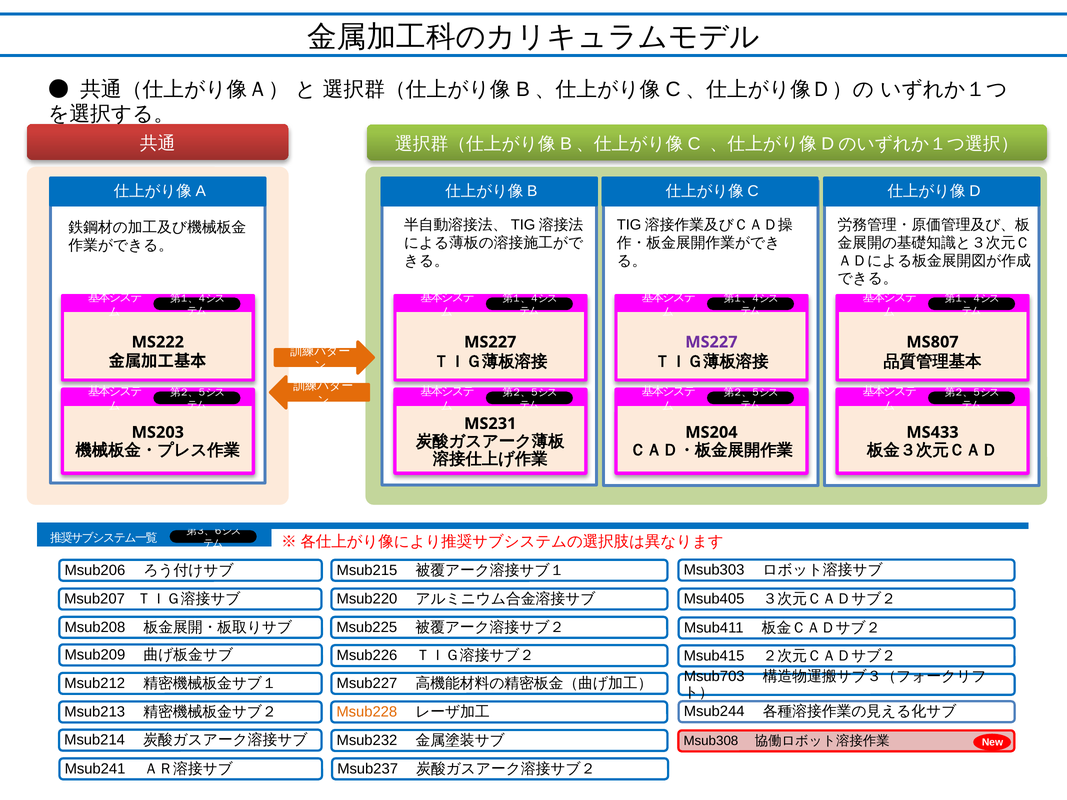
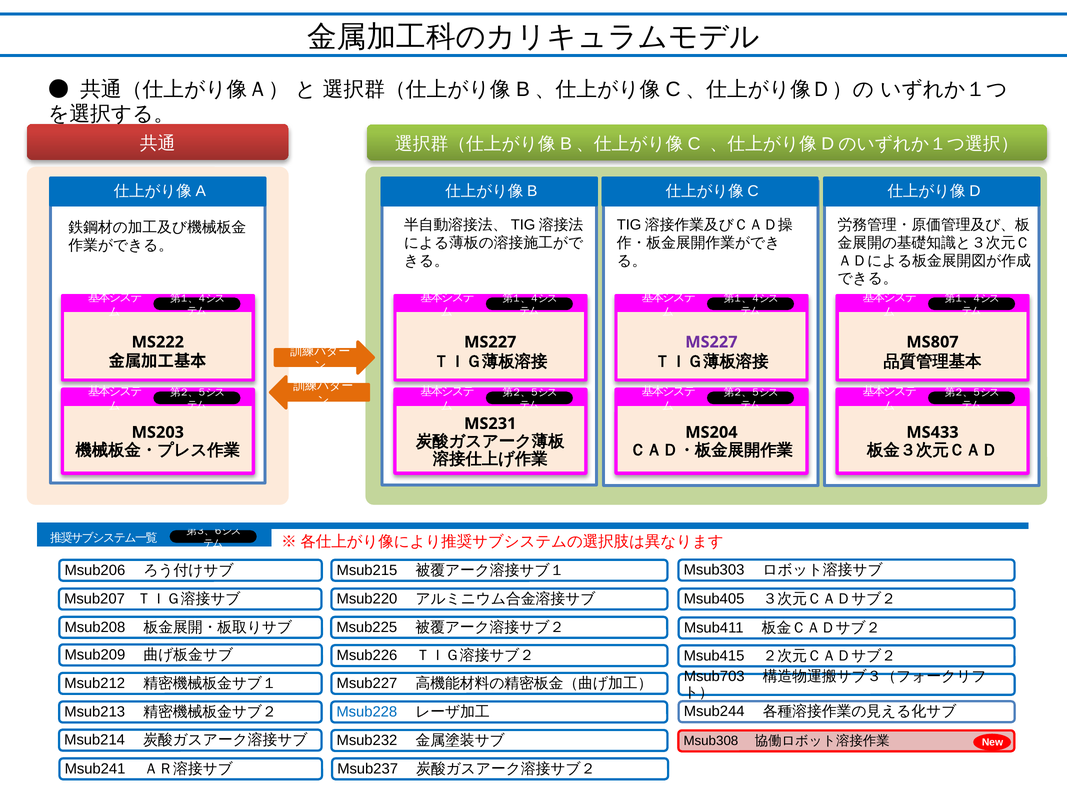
Msub228 colour: orange -> blue
